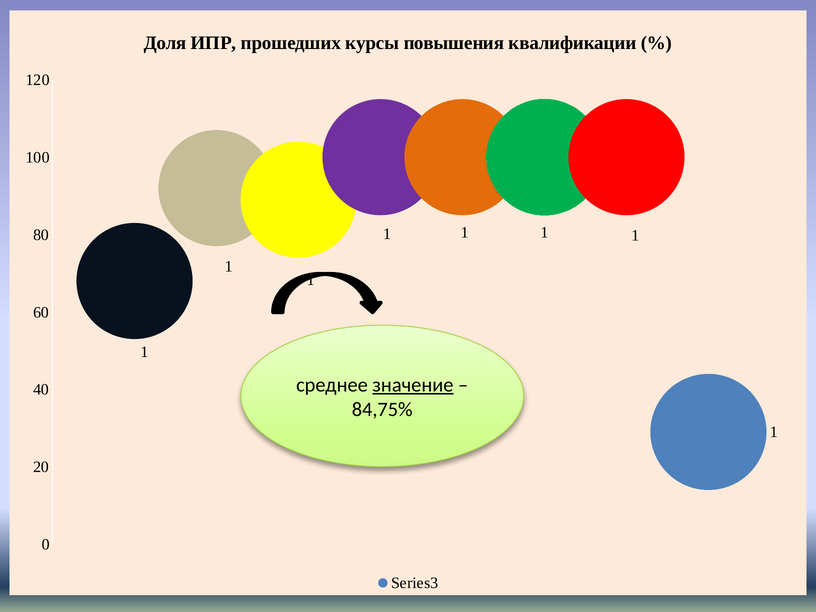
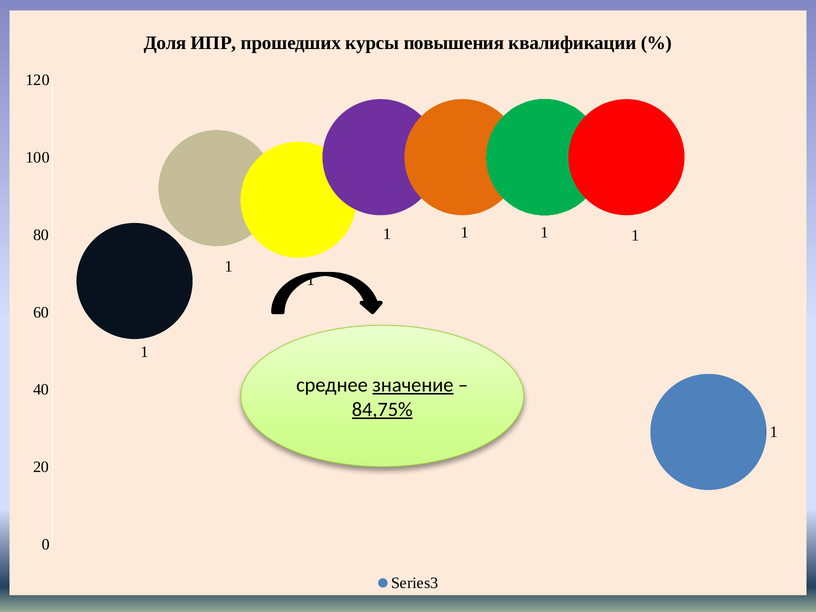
84,75% underline: none -> present
